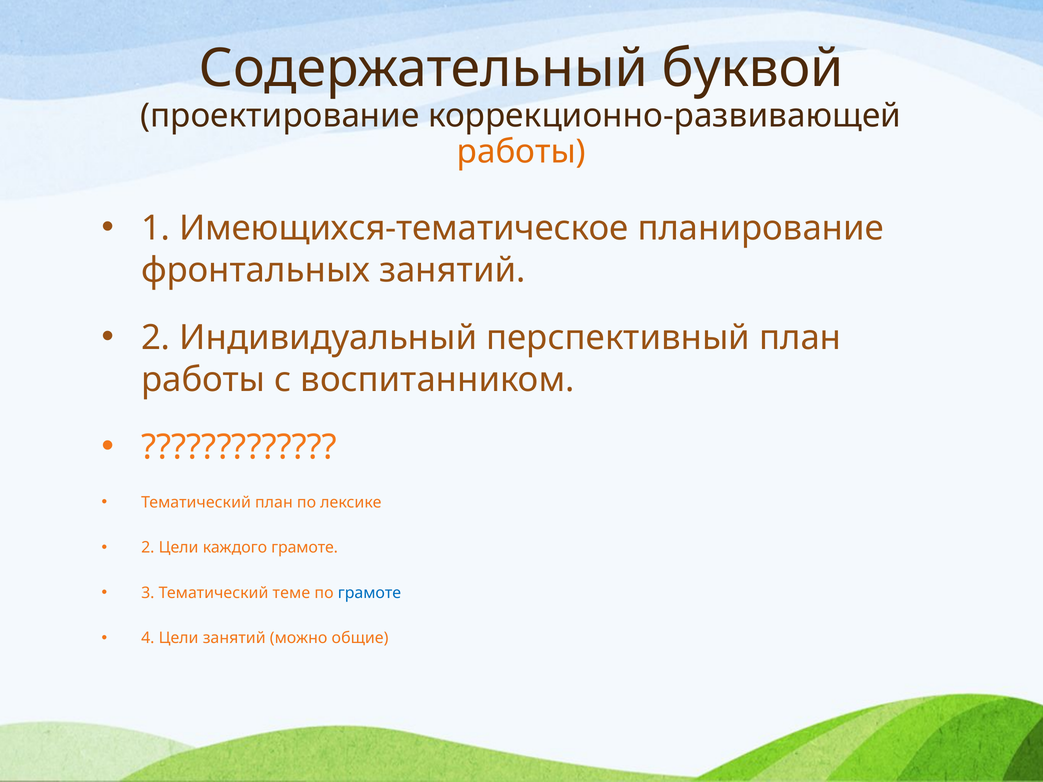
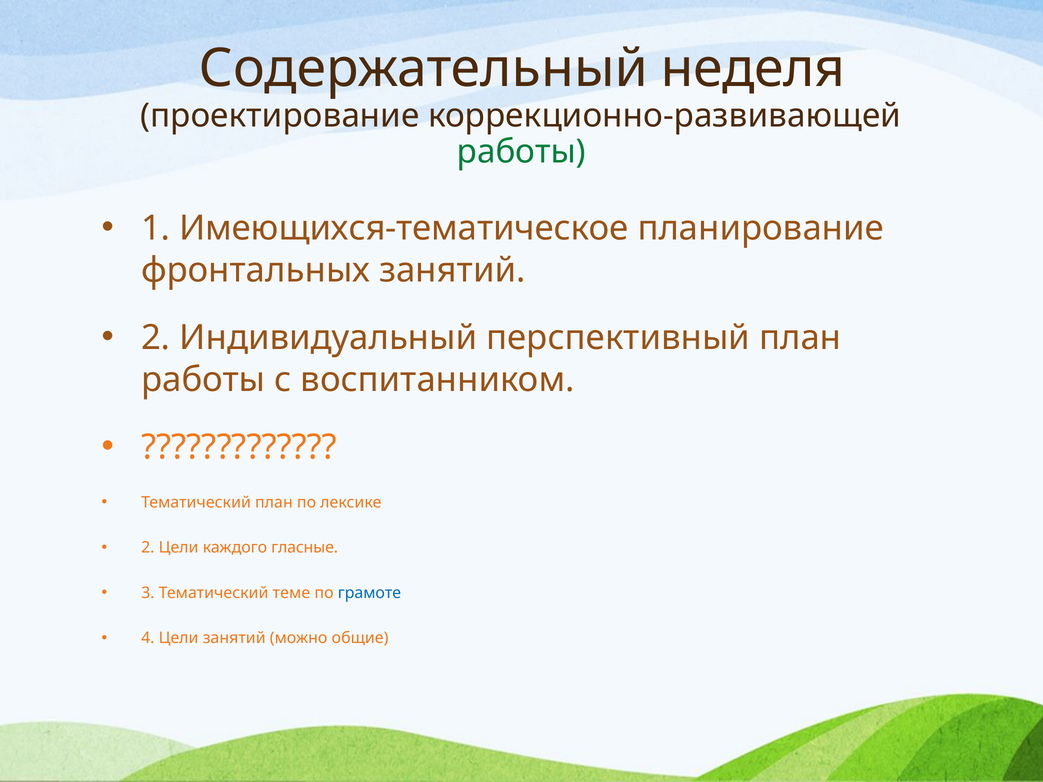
буквой: буквой -> неделя
работы at (521, 152) colour: orange -> green
каждого грамоте: грамоте -> гласные
